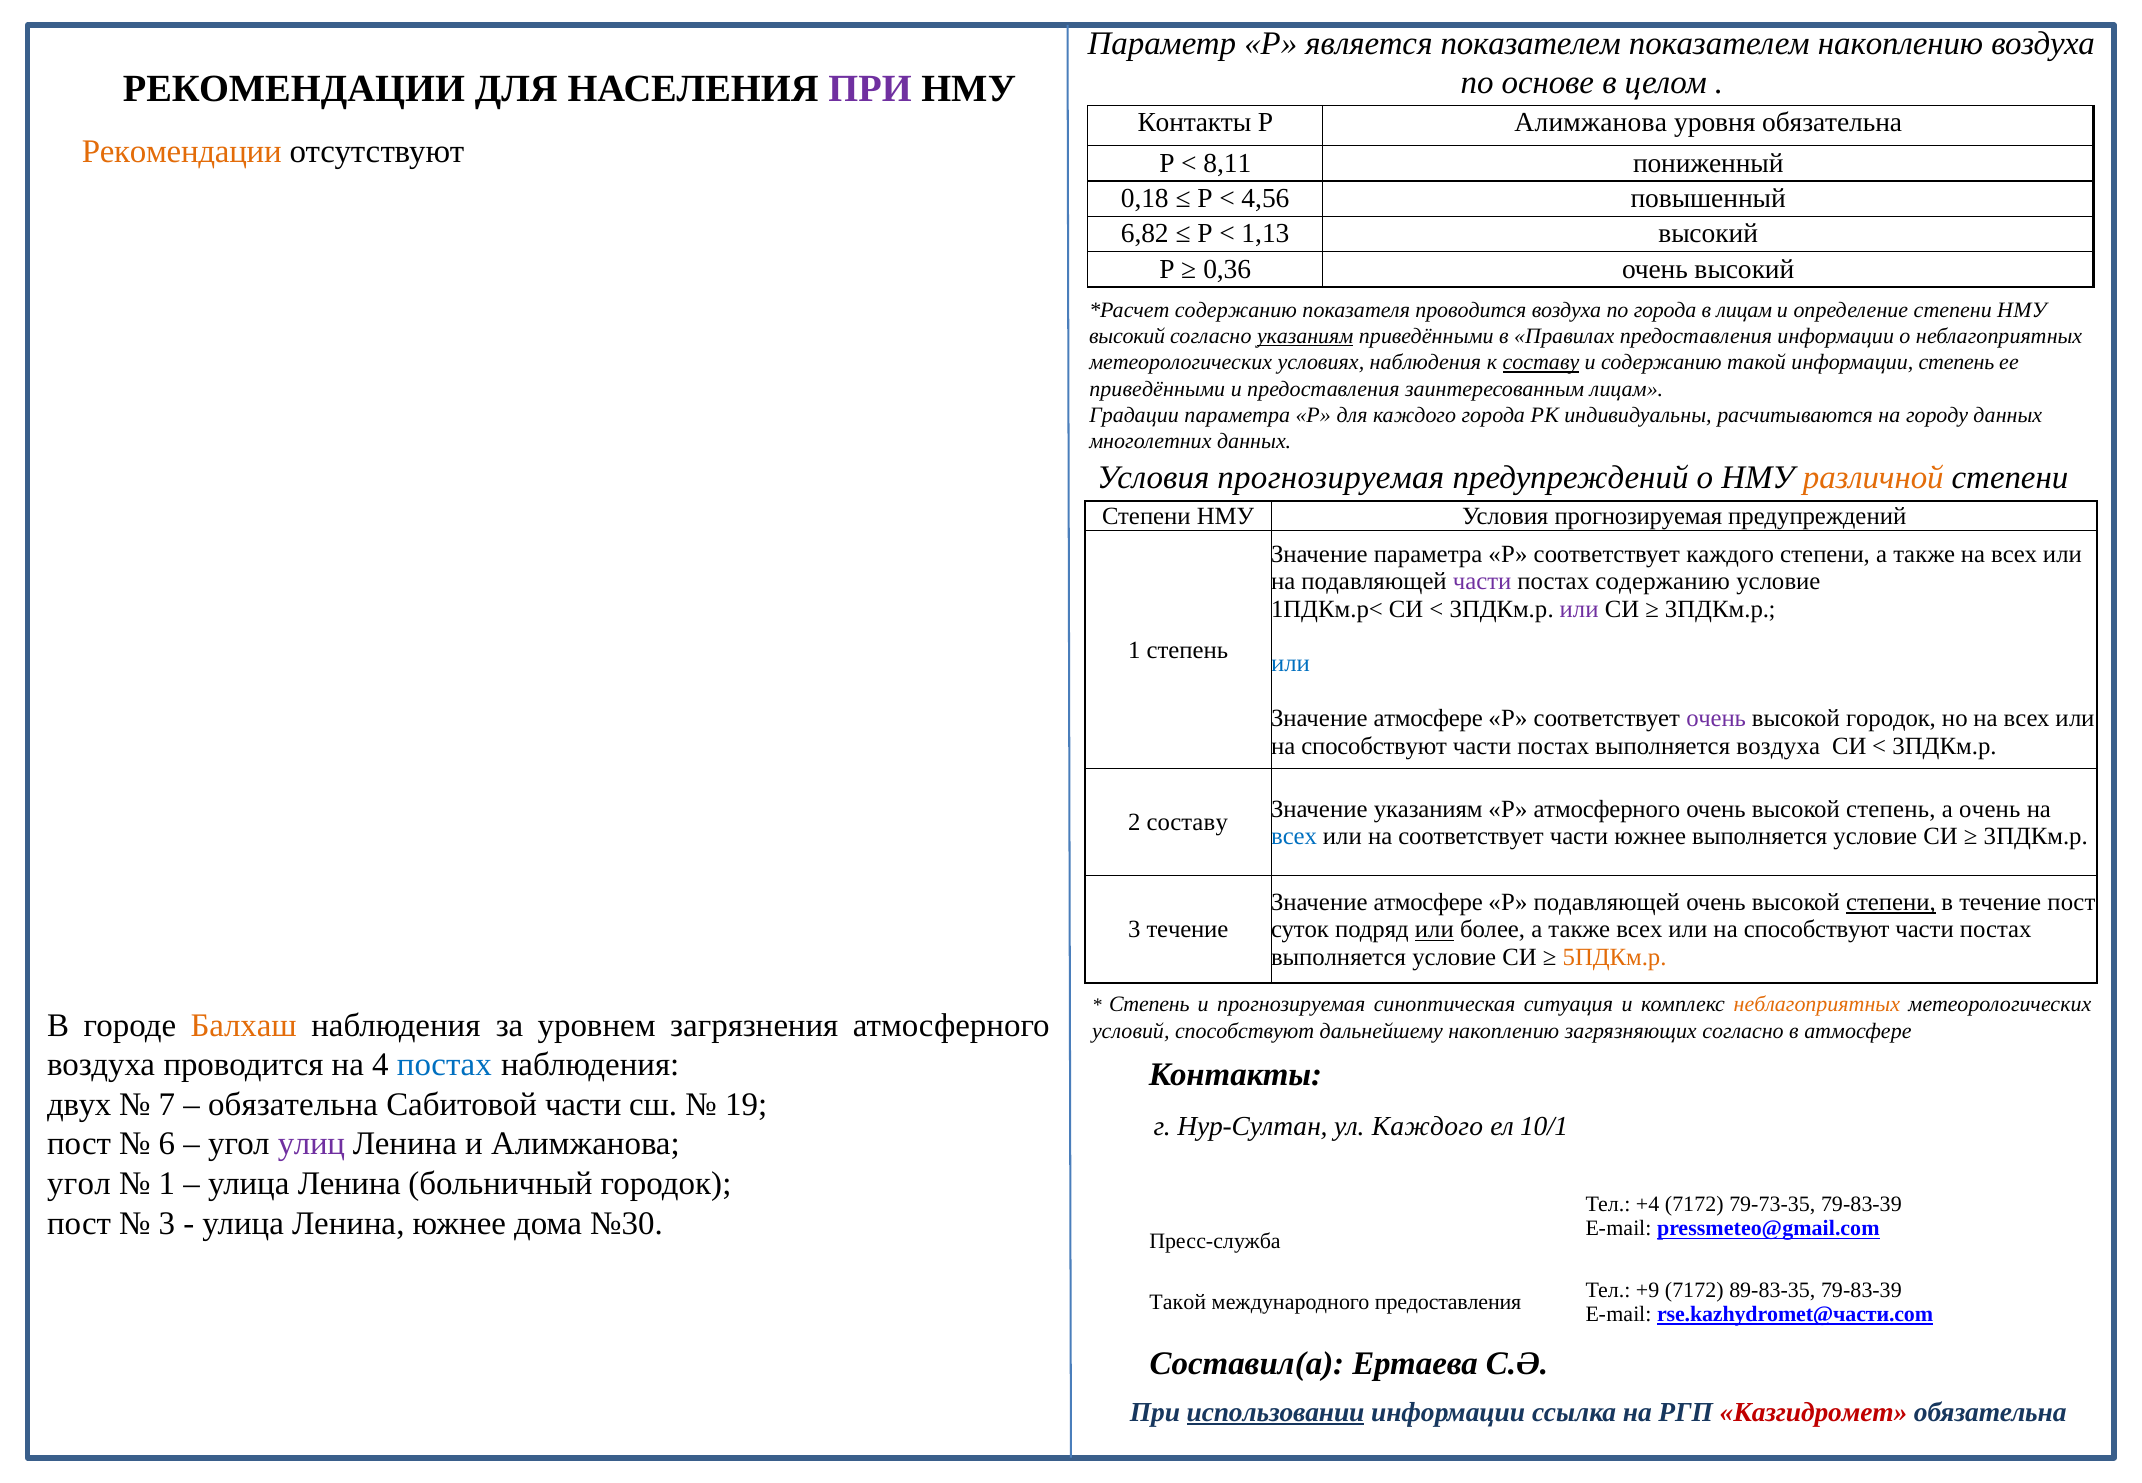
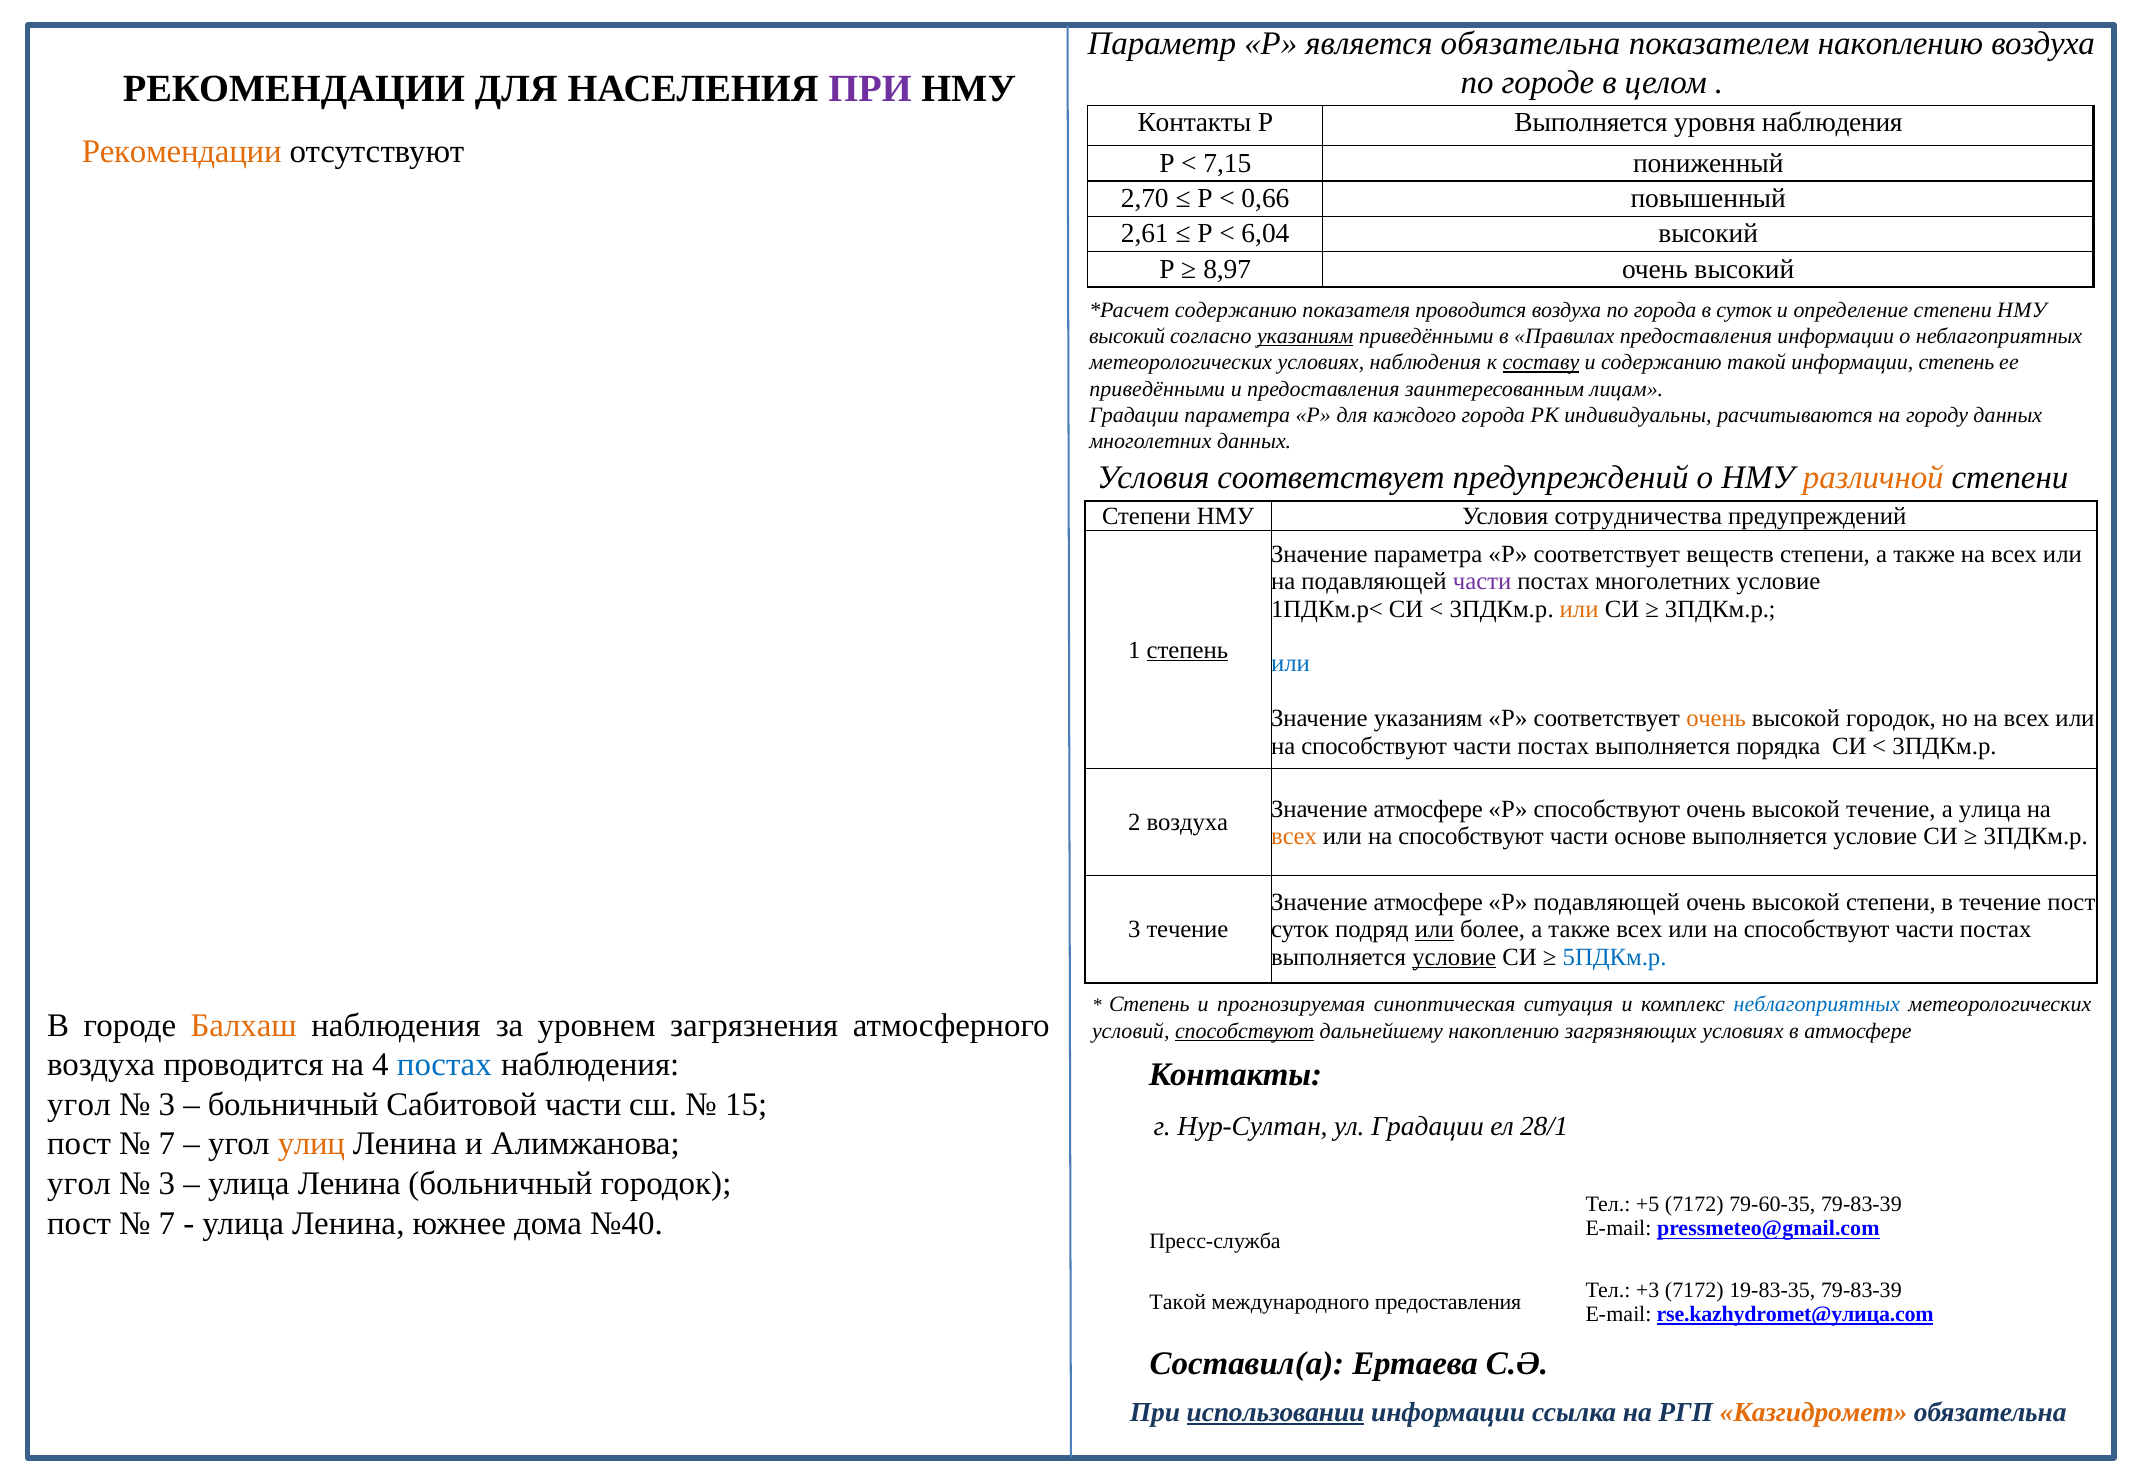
является показателем: показателем -> обязательна
по основе: основе -> городе
Р Алимжанова: Алимжанова -> Выполняется
уровня обязательна: обязательна -> наблюдения
8,11: 8,11 -> 7,15
0,18: 0,18 -> 2,70
4,56: 4,56 -> 0,66
6,82: 6,82 -> 2,61
1,13: 1,13 -> 6,04
0,36: 0,36 -> 8,97
в лицам: лицам -> суток
прогнозируемая at (1331, 477): прогнозируемая -> соответствует
НМУ Условия прогнозируемая: прогнозируемая -> сотрудничества
соответствует каждого: каждого -> веществ
постах содержанию: содержанию -> многолетних
или at (1579, 609) colour: purple -> orange
степень at (1187, 650) underline: none -> present
атмосфере at (1428, 718): атмосфере -> указаниям
очень at (1716, 718) colour: purple -> orange
выполняется воздуха: воздуха -> порядка
указаниям at (1428, 809): указаниям -> атмосфере
Р атмосферного: атмосферного -> способствуют
высокой степень: степень -> течение
а очень: очень -> улица
2 составу: составу -> воздуха
всех at (1294, 836) colour: blue -> orange
соответствует at (1471, 836): соответствует -> способствуют
части южнее: южнее -> основе
степени at (1891, 902) underline: present -> none
условие at (1454, 957) underline: none -> present
5ПДКм.р colour: orange -> blue
неблагоприятных at (1817, 1004) colour: orange -> blue
способствуют at (1245, 1031) underline: none -> present
загрязняющих согласно: согласно -> условиях
двух at (79, 1104): двух -> угол
7 at (167, 1104): 7 -> 3
обязательна at (293, 1104): обязательна -> больничный
19: 19 -> 15
ул Каждого: Каждого -> Градации
10/1: 10/1 -> 28/1
6 at (167, 1144): 6 -> 7
улиц colour: purple -> orange
1 at (167, 1184): 1 -> 3
+4: +4 -> +5
79-73-35: 79-73-35 -> 79-60-35
3 at (167, 1223): 3 -> 7
№30: №30 -> №40
+9: +9 -> +3
89-83-35: 89-83-35 -> 19-83-35
rse.kazhydromet@части.com: rse.kazhydromet@части.com -> rse.kazhydromet@улица.com
Казгидромет colour: red -> orange
